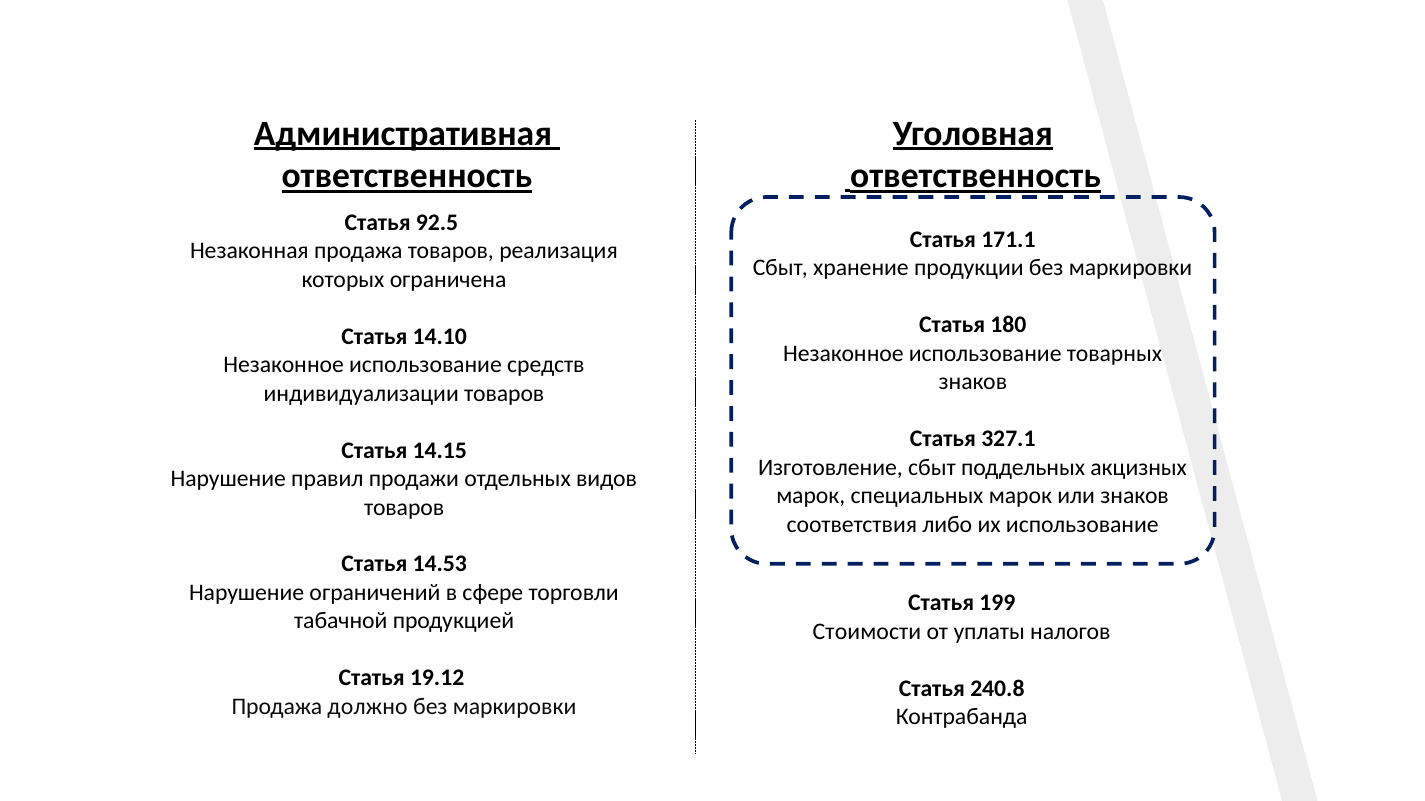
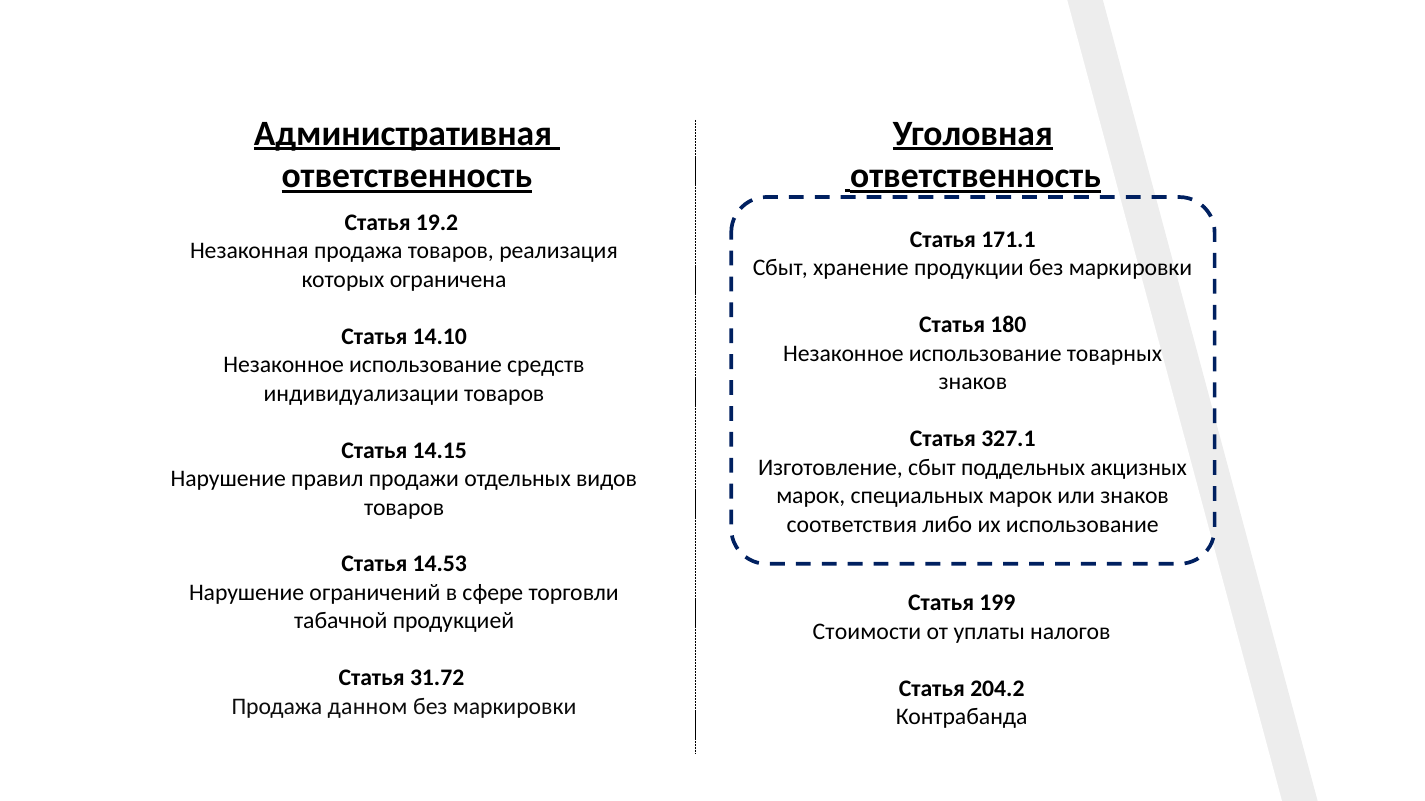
92.5: 92.5 -> 19.2
19.12: 19.12 -> 31.72
240.8: 240.8 -> 204.2
должно: должно -> данном
